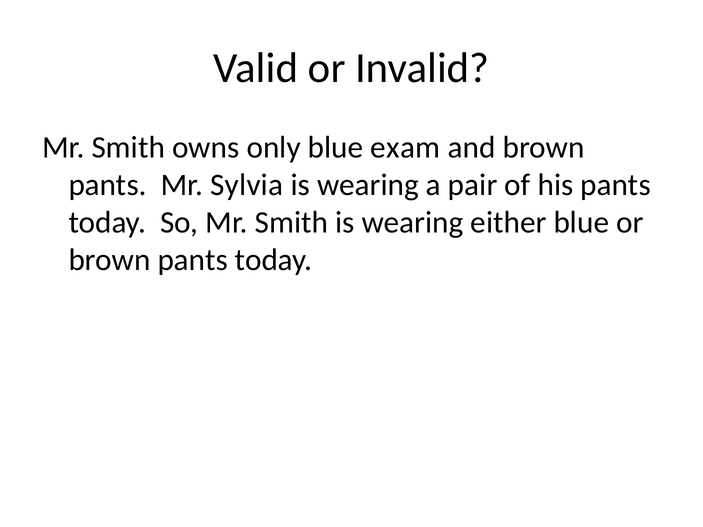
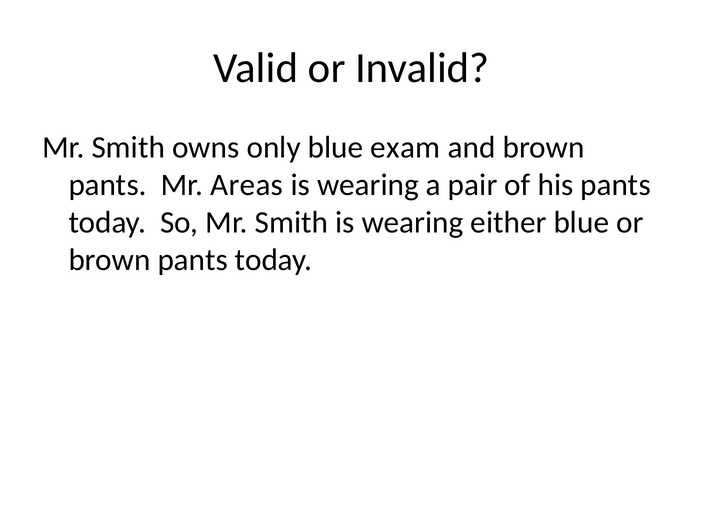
Sylvia: Sylvia -> Areas
